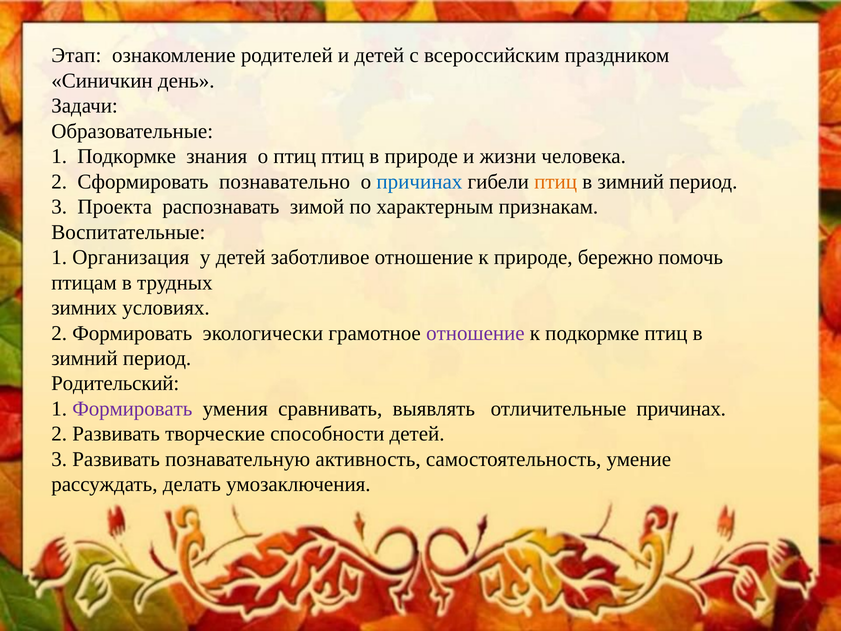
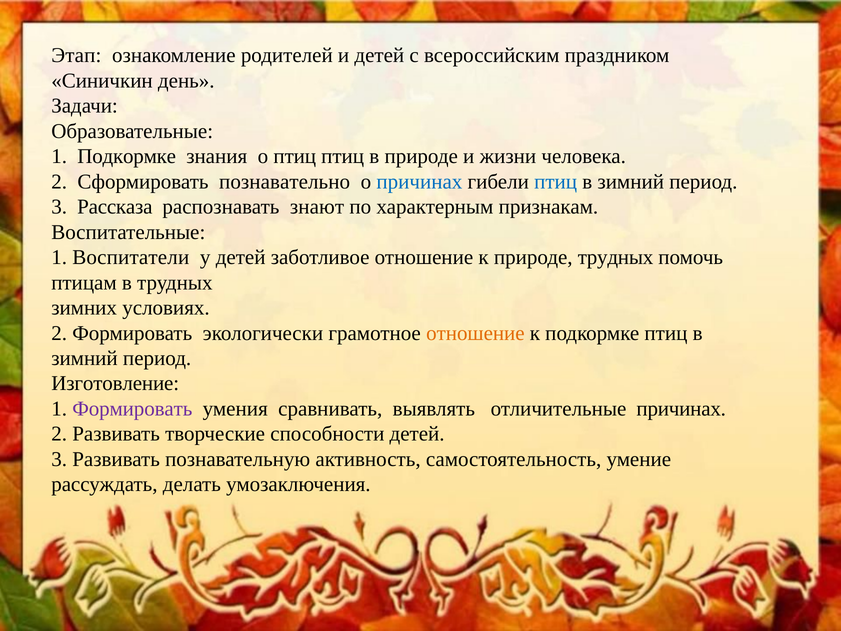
птиц at (556, 182) colour: orange -> blue
Проекта: Проекта -> Рассказа
зимой: зимой -> знают
Организация: Организация -> Воспитатели
природе бережно: бережно -> трудных
отношение at (475, 333) colour: purple -> orange
Родительский: Родительский -> Изготовление
